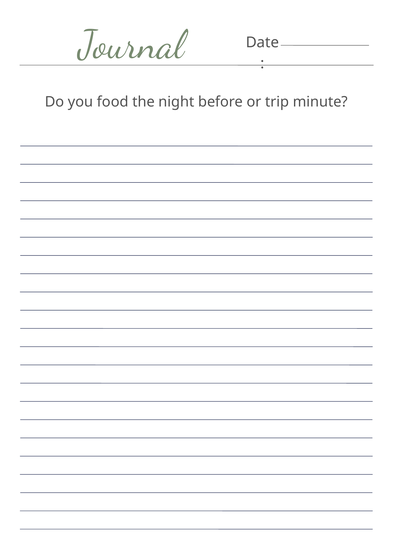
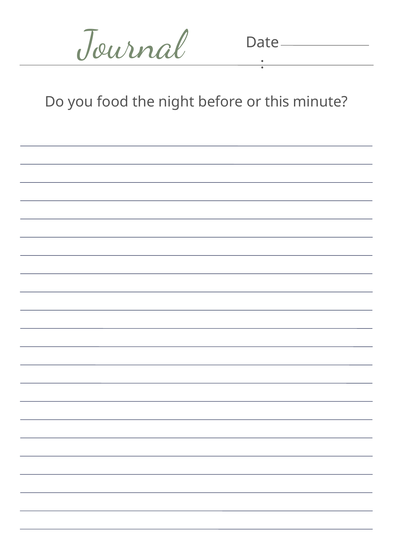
trip: trip -> this
